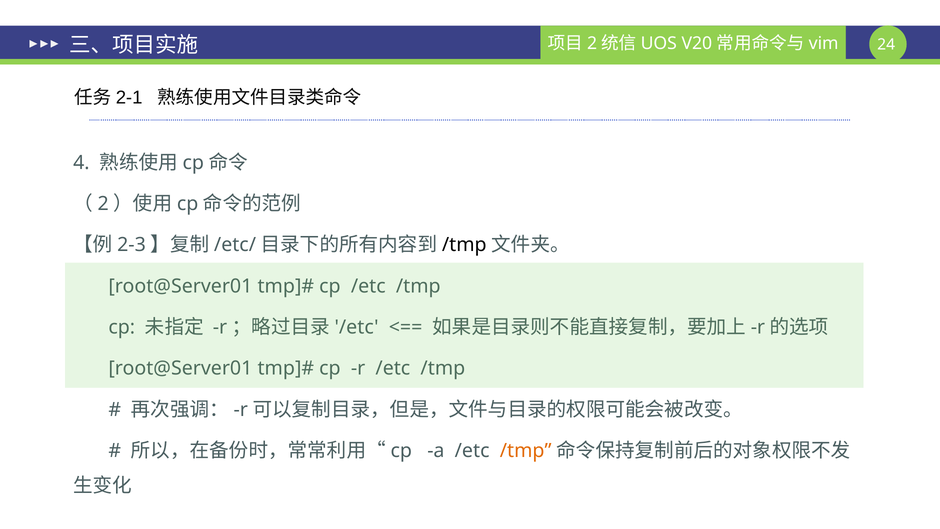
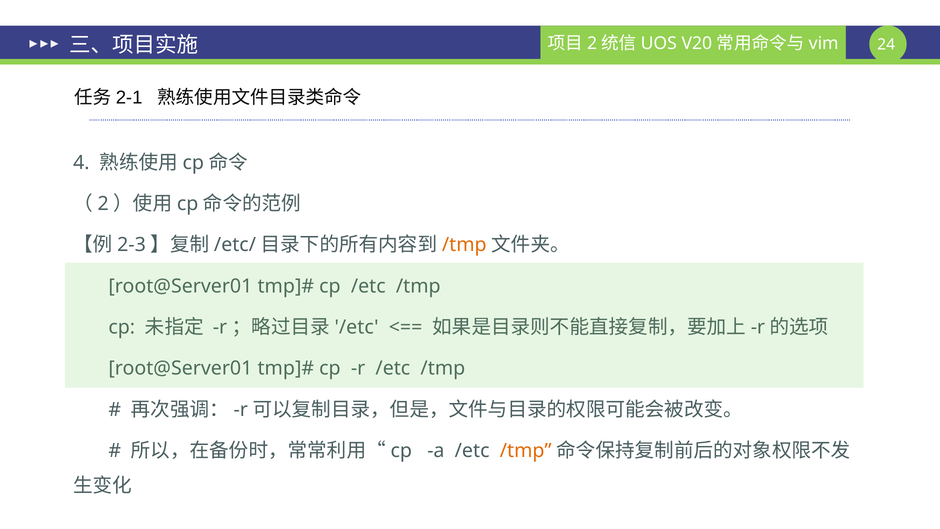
/tmp at (464, 245) colour: black -> orange
